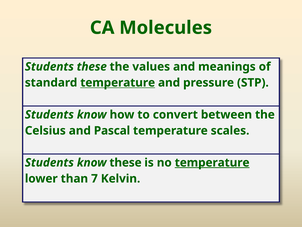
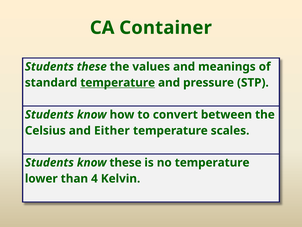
Molecules: Molecules -> Container
Pascal: Pascal -> Either
temperature at (212, 162) underline: present -> none
7: 7 -> 4
